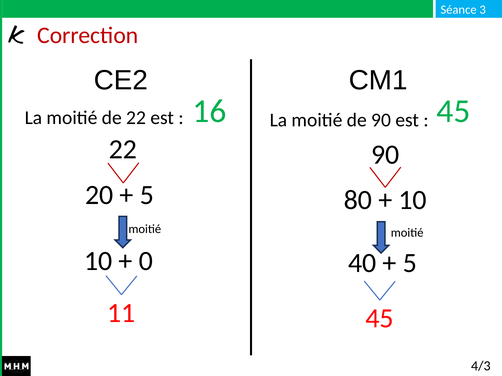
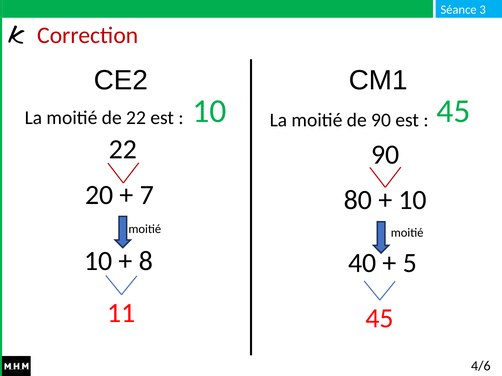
16 at (210, 111): 16 -> 10
5 at (147, 195): 5 -> 7
0: 0 -> 8
4/3: 4/3 -> 4/6
